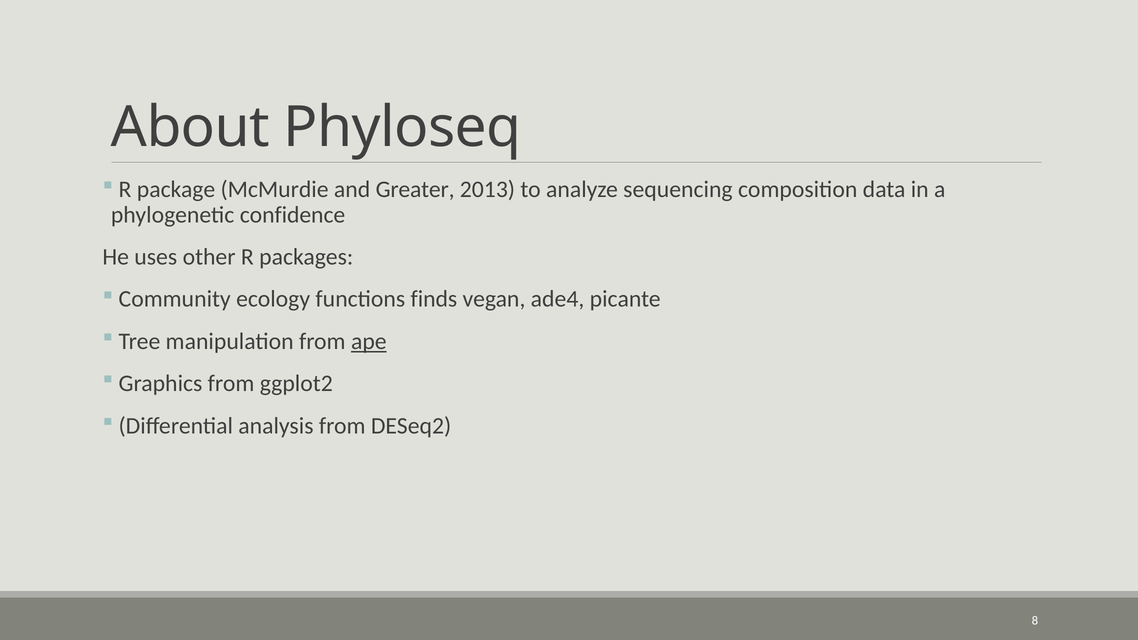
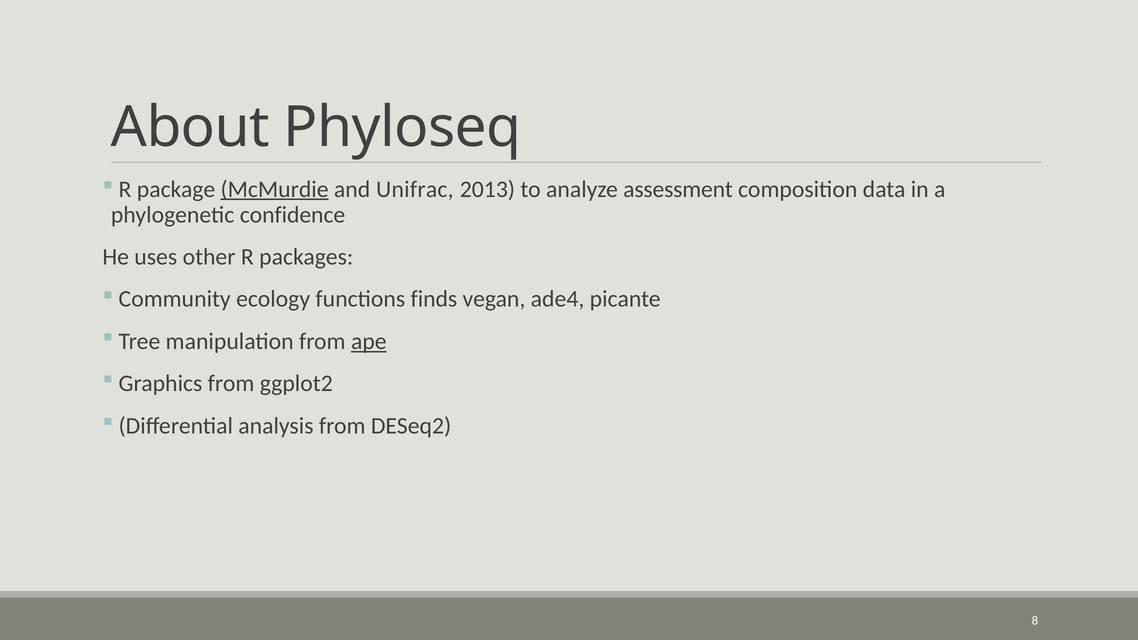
McMurdie underline: none -> present
Greater: Greater -> Unifrac
sequencing: sequencing -> assessment
